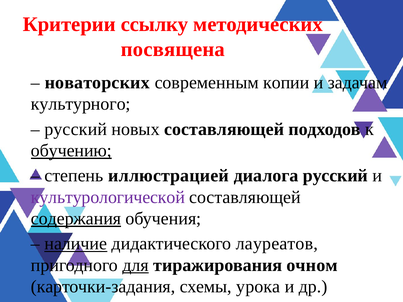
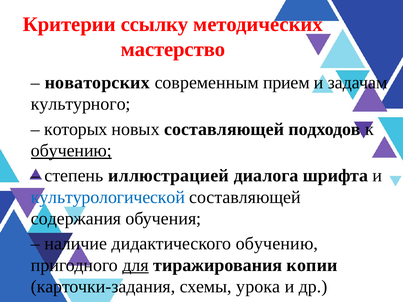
посвящена: посвящена -> мастерство
копии: копии -> прием
русский at (76, 129): русский -> которых
диалога русский: русский -> шрифта
культурологической colour: purple -> blue
содержания underline: present -> none
наличие underline: present -> none
дидактического лауреатов: лауреатов -> обучению
очном: очном -> копии
